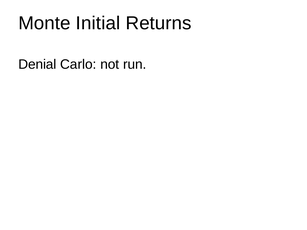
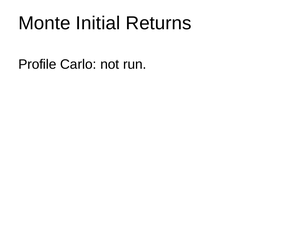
Denial: Denial -> Profile
